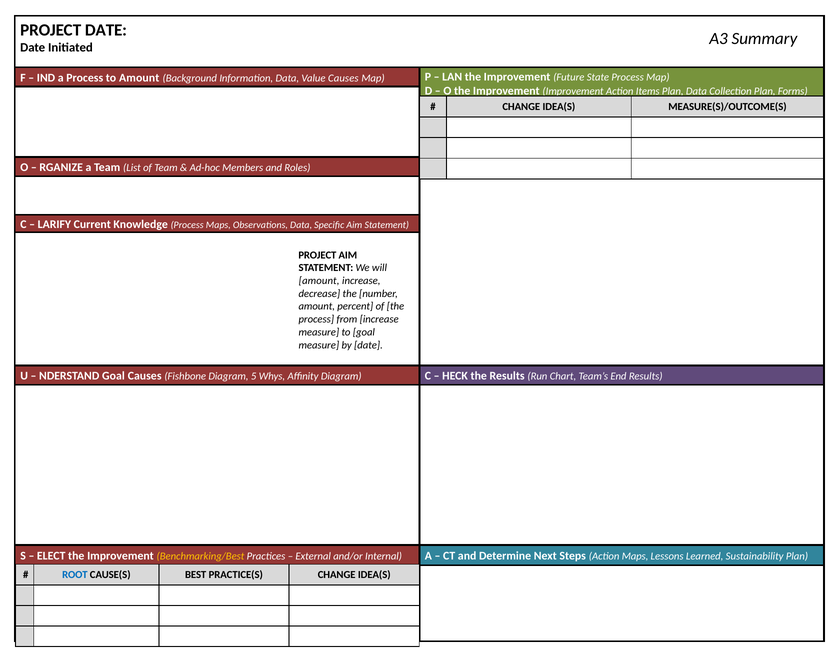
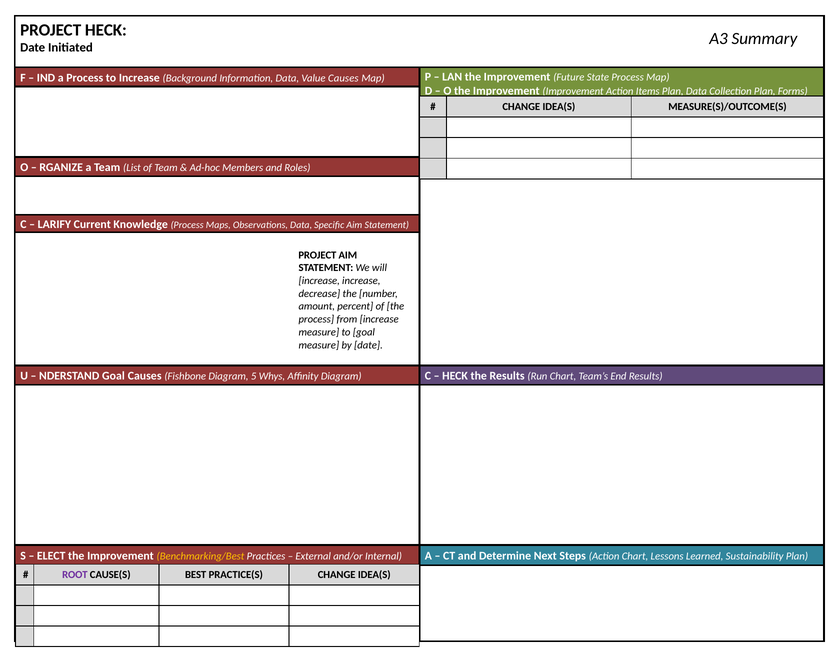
PROJECT DATE: DATE -> HECK
to Amount: Amount -> Increase
amount at (319, 281): amount -> increase
Action Maps: Maps -> Chart
ROOT colour: blue -> purple
